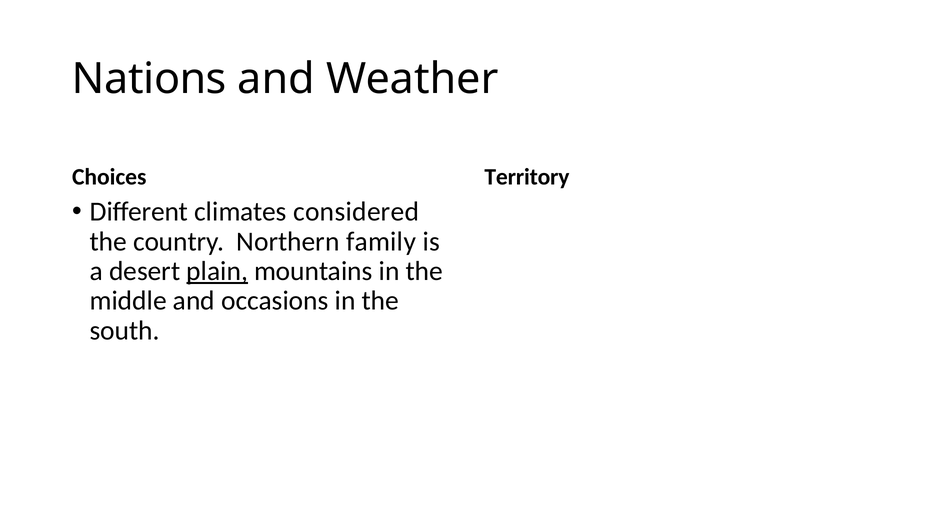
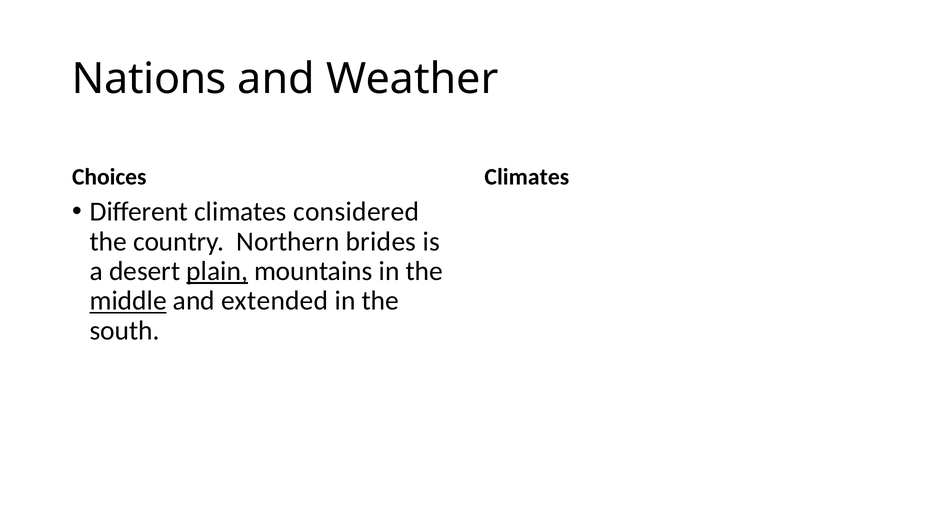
Territory at (527, 177): Territory -> Climates
family: family -> brides
middle underline: none -> present
occasions: occasions -> extended
